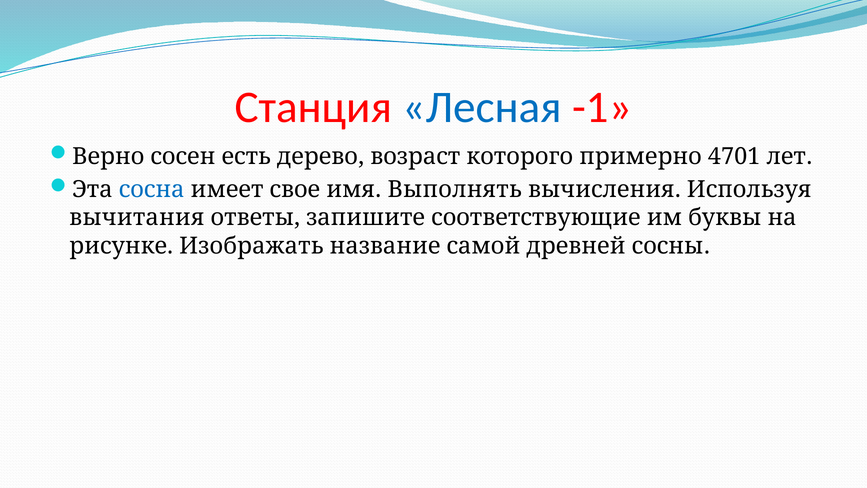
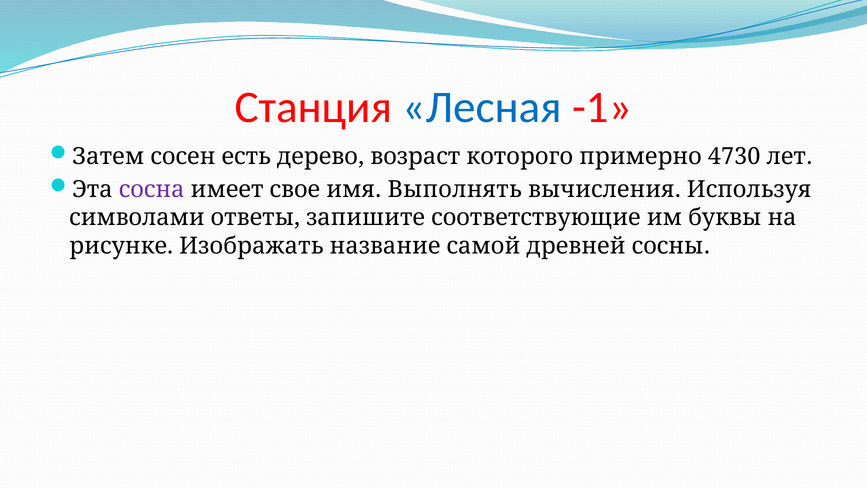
Верно: Верно -> Затем
4701: 4701 -> 4730
сосна colour: blue -> purple
вычитания: вычитания -> символами
